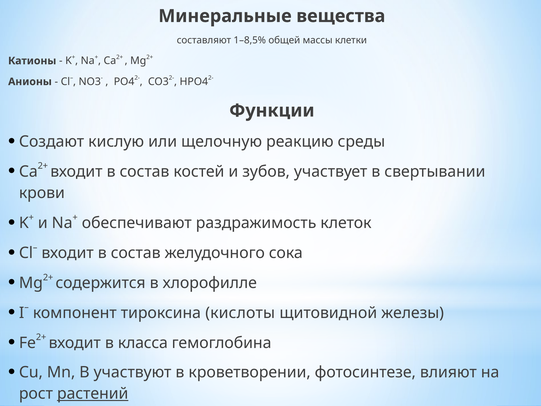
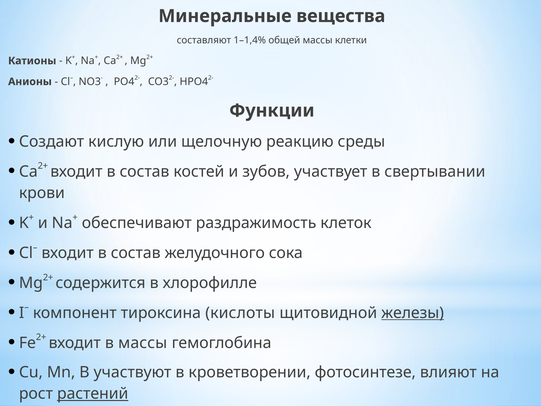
1–8,5%: 1–8,5% -> 1–1,4%
железы underline: none -> present
в класса: класса -> массы
